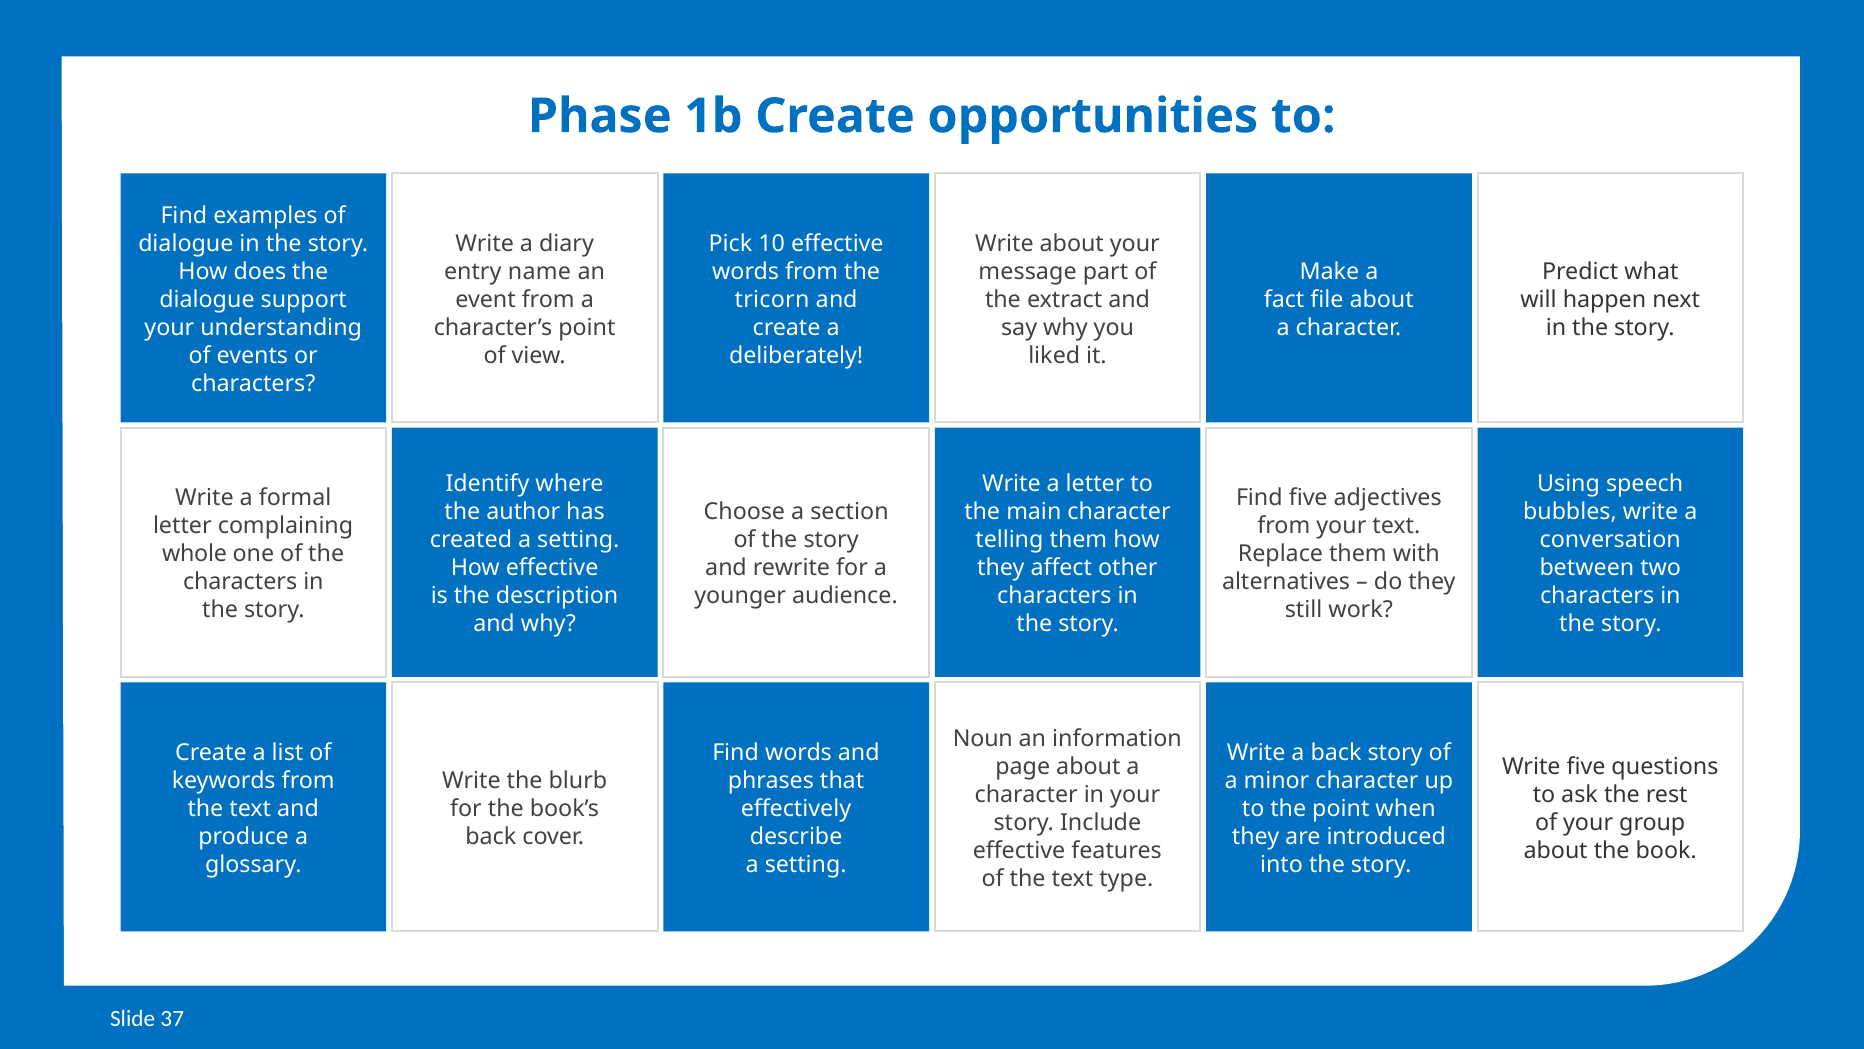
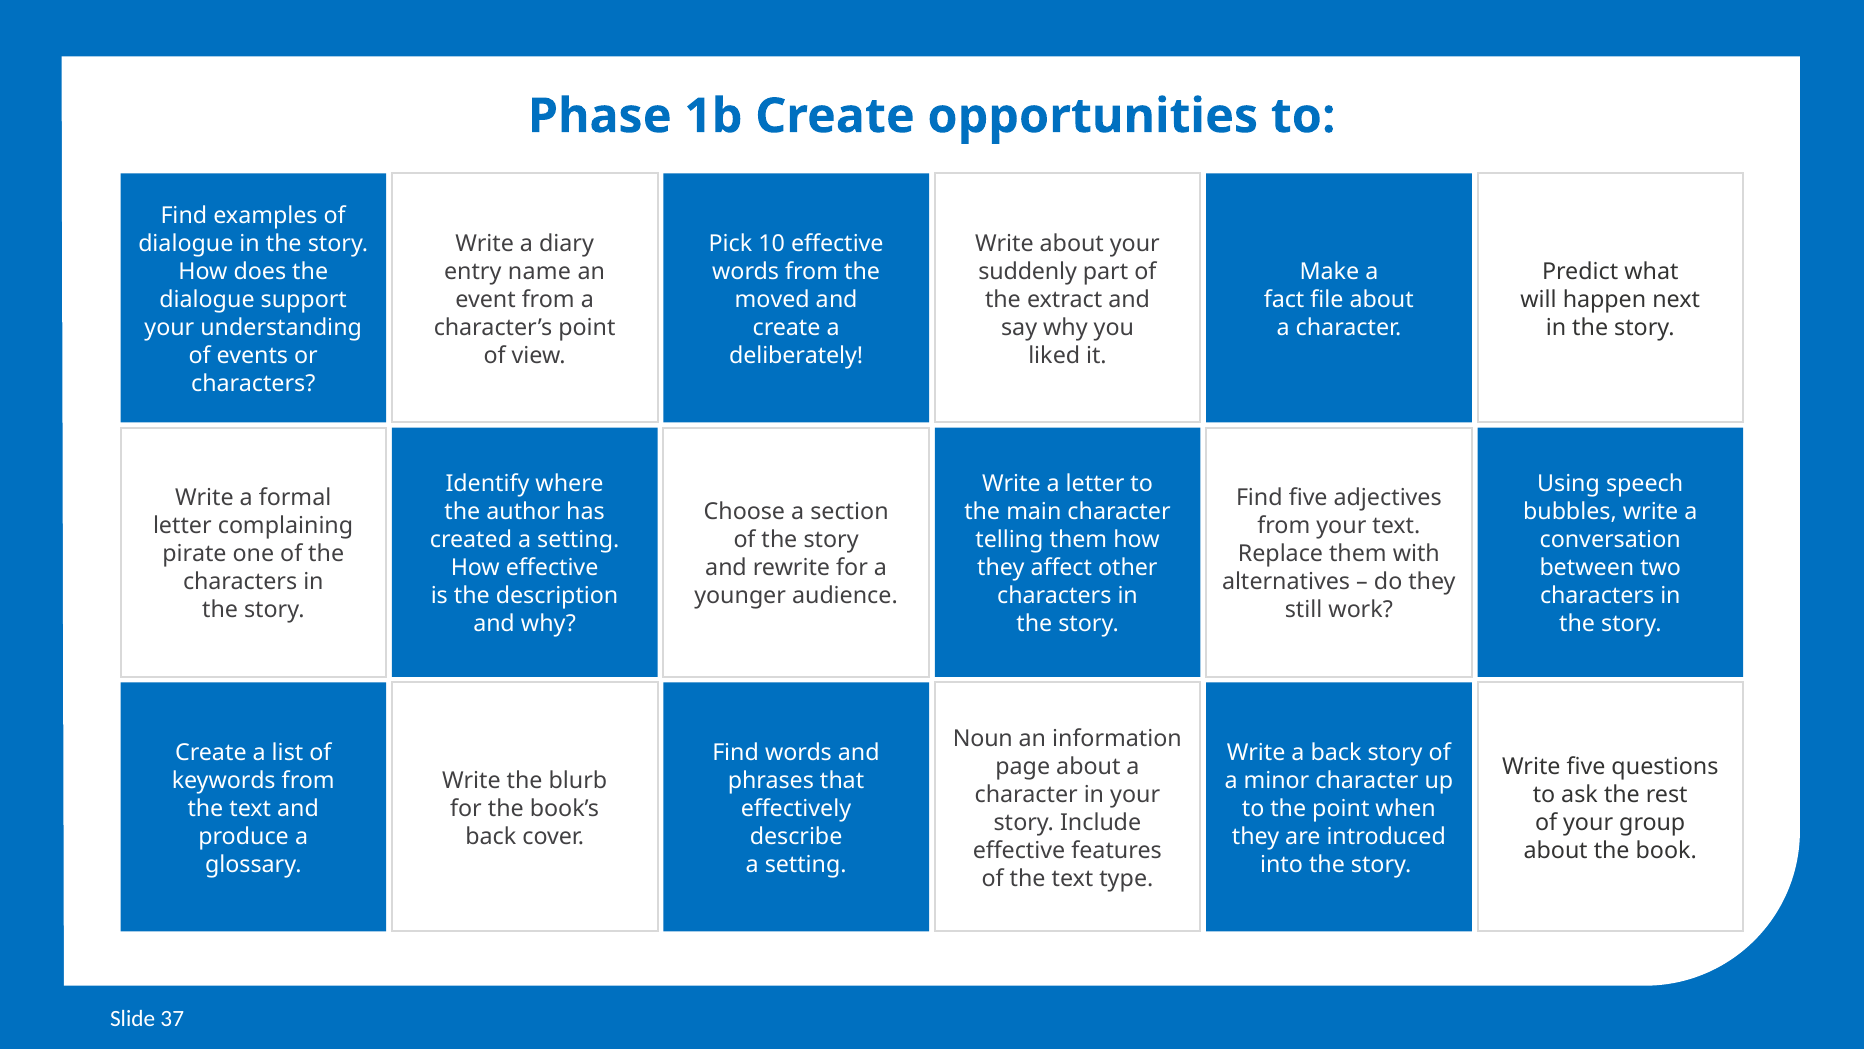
message: message -> suddenly
tricorn: tricorn -> moved
whole: whole -> pirate
